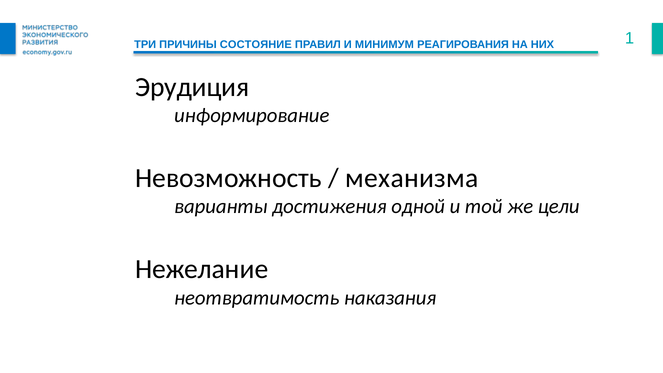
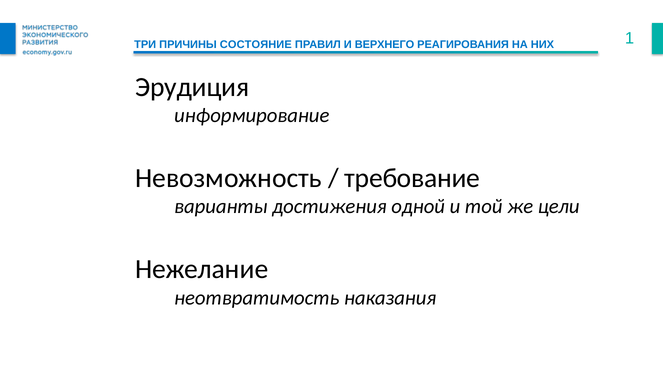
МИНИМУМ: МИНИМУМ -> ВЕРХНЕГО
механизма: механизма -> требование
